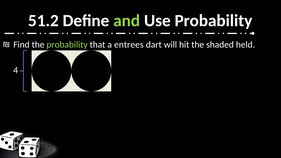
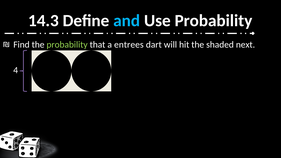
51.2: 51.2 -> 14.3
and colour: light green -> light blue
held: held -> next
